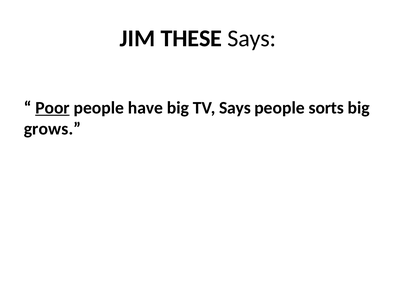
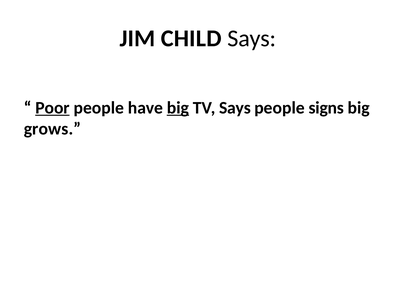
THESE: THESE -> CHILD
big at (178, 108) underline: none -> present
sorts: sorts -> signs
